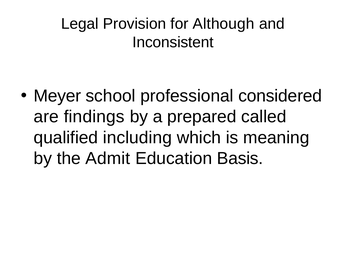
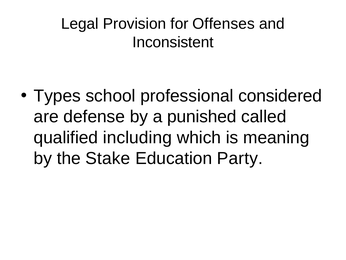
Although: Although -> Offenses
Meyer: Meyer -> Types
findings: findings -> defense
prepared: prepared -> punished
Admit: Admit -> Stake
Basis: Basis -> Party
